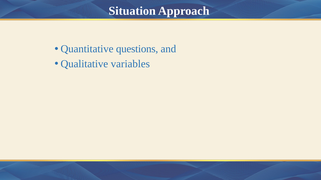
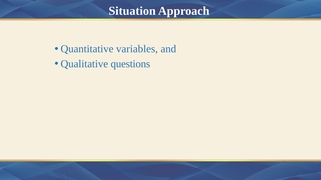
questions: questions -> variables
variables: variables -> questions
